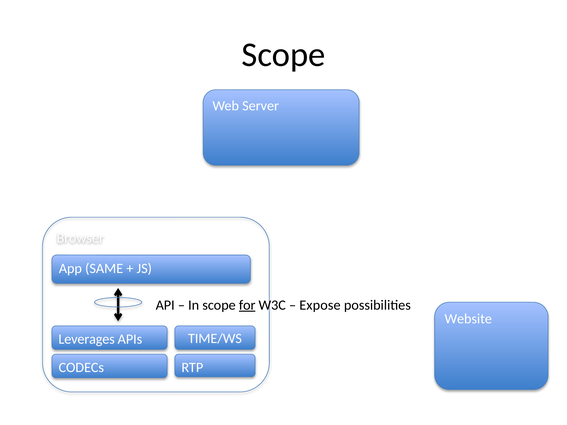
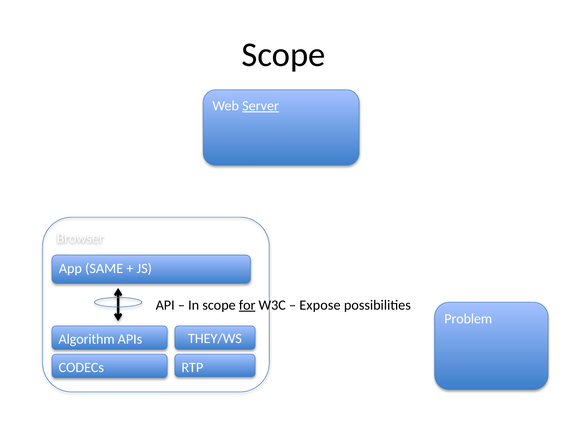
Server underline: none -> present
Website: Website -> Problem
Leverages: Leverages -> Algorithm
TIME/WS: TIME/WS -> THEY/WS
